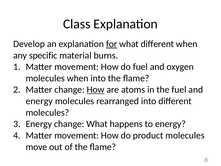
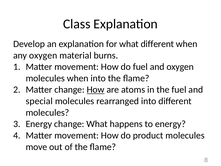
for underline: present -> none
any specific: specific -> oxygen
energy at (39, 101): energy -> special
